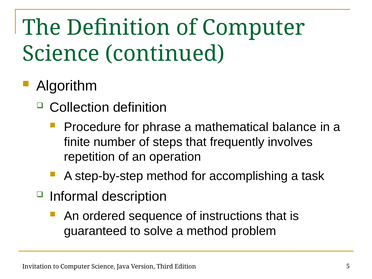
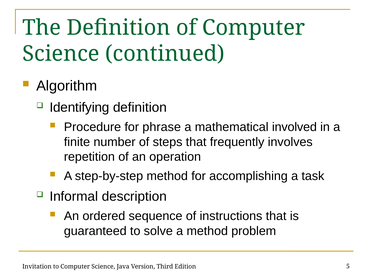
Collection: Collection -> Identifying
balance: balance -> involved
